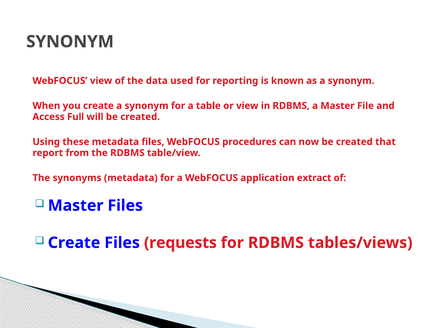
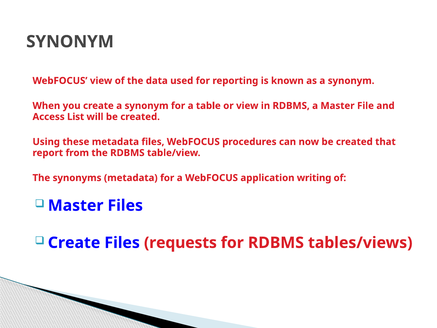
Full: Full -> List
extract: extract -> writing
